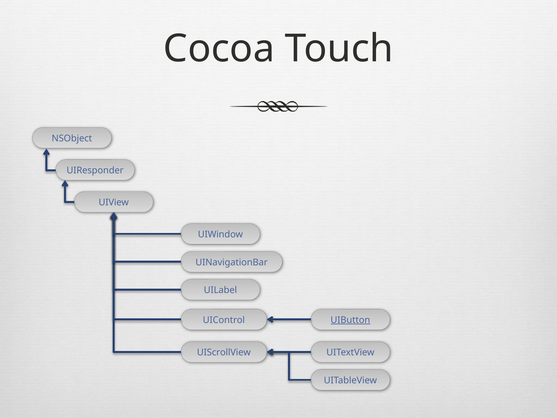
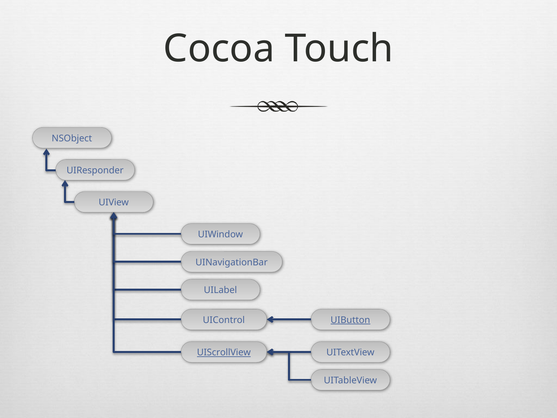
UIScrollView underline: none -> present
